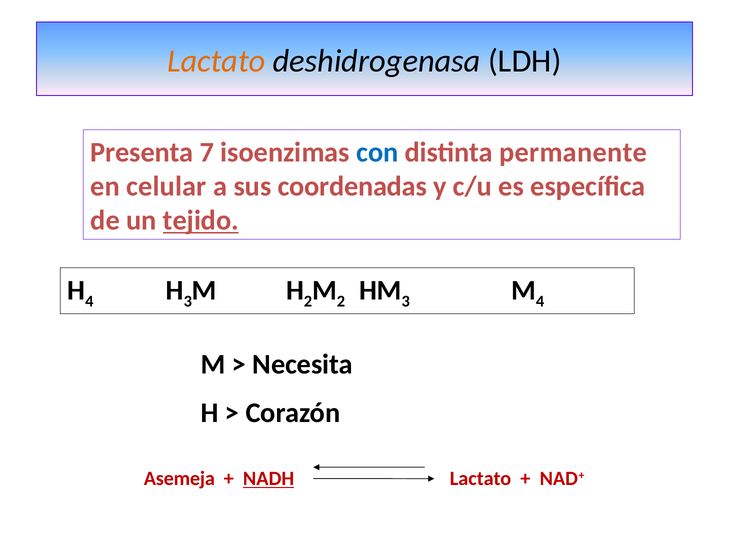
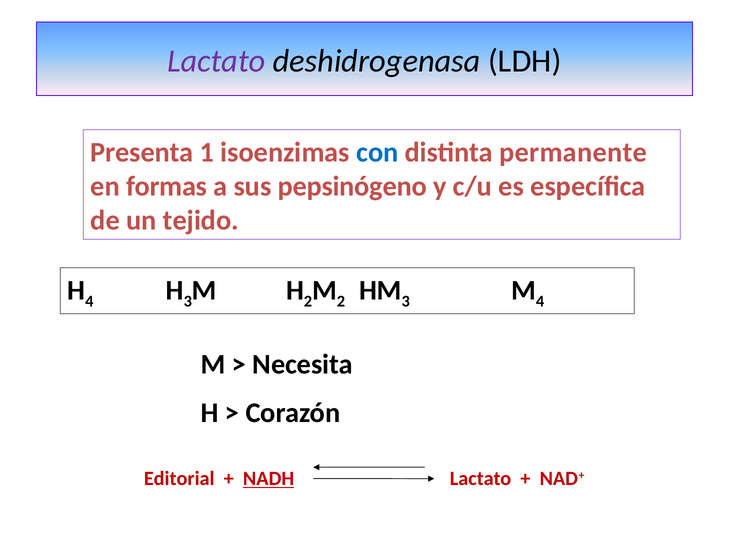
Lactato at (216, 61) colour: orange -> purple
7: 7 -> 1
celular: celular -> formas
coordenadas: coordenadas -> pepsinógeno
tejido underline: present -> none
Asemeja: Asemeja -> Editorial
